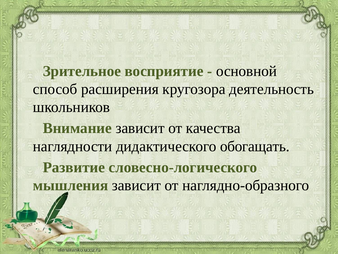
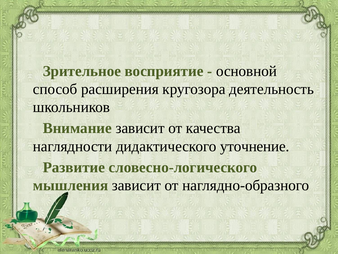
обогащать: обогащать -> уточнение
